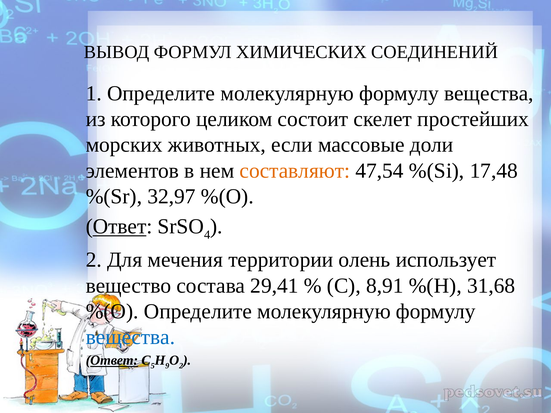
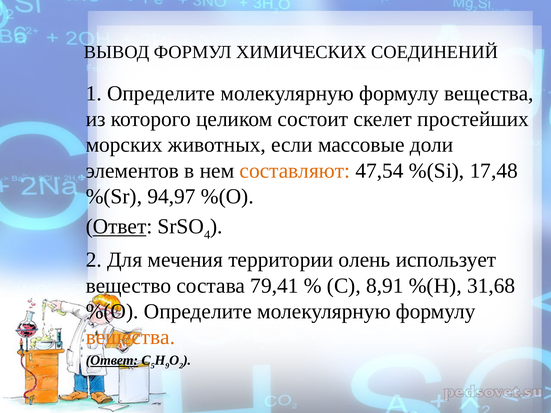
32,97: 32,97 -> 94,97
29,41: 29,41 -> 79,41
вещества at (130, 337) colour: blue -> orange
